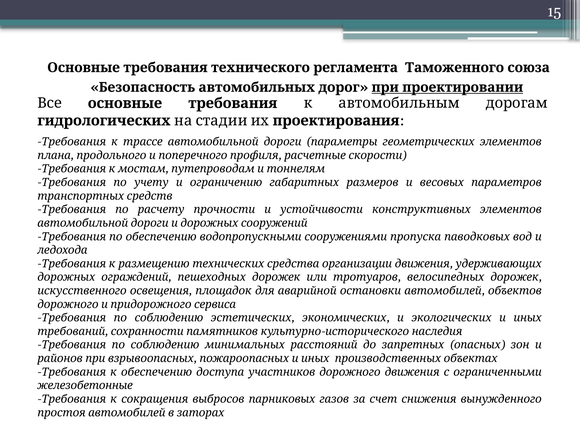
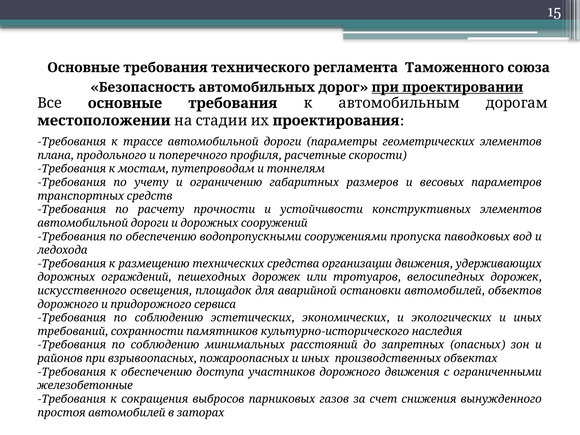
гидрологических: гидрологических -> местоположении
